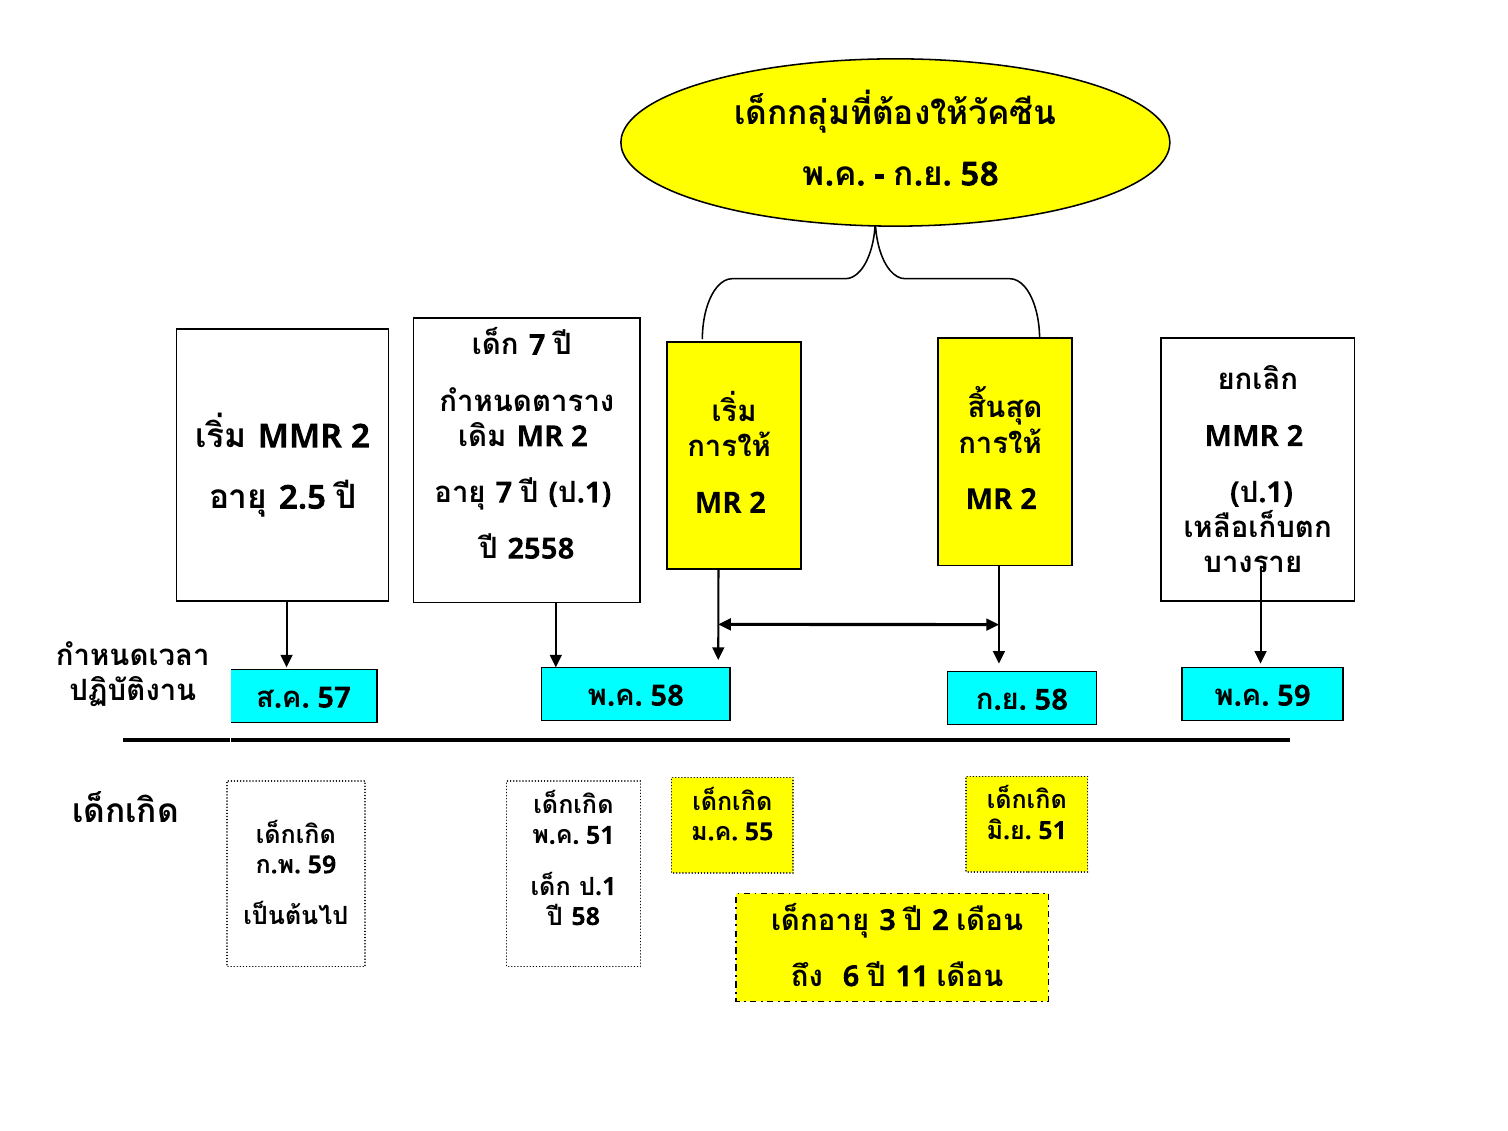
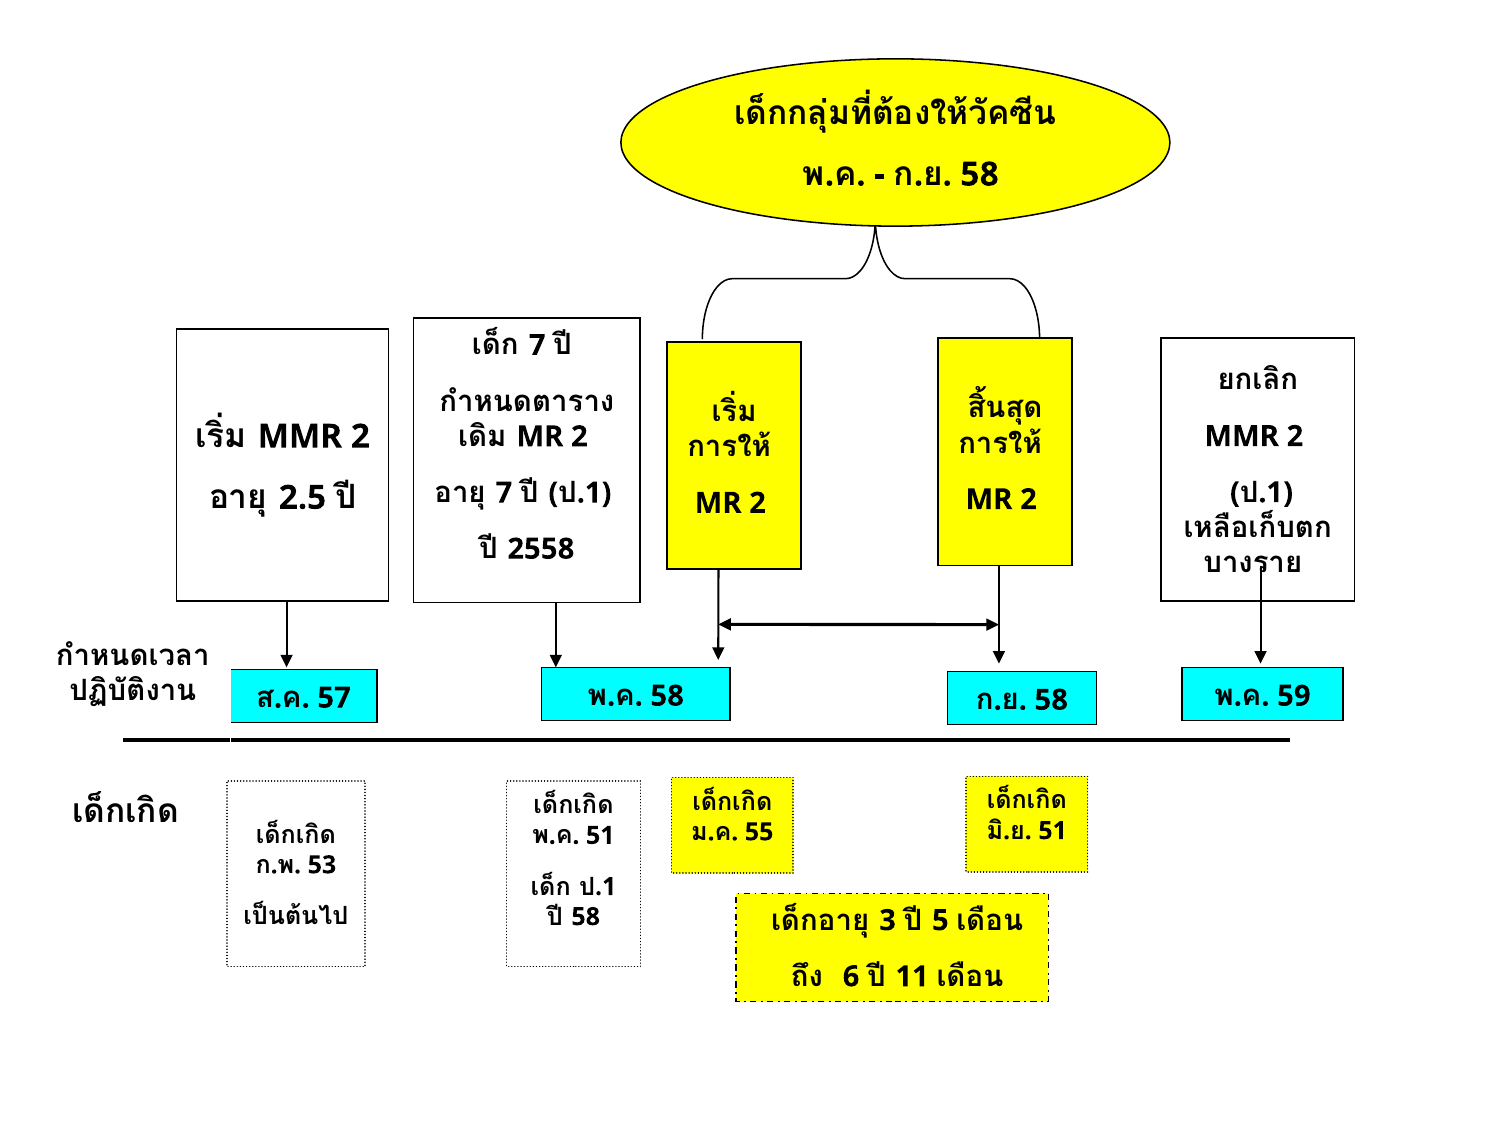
59 at (322, 865): 59 -> 53
2 at (940, 920): 2 -> 5
